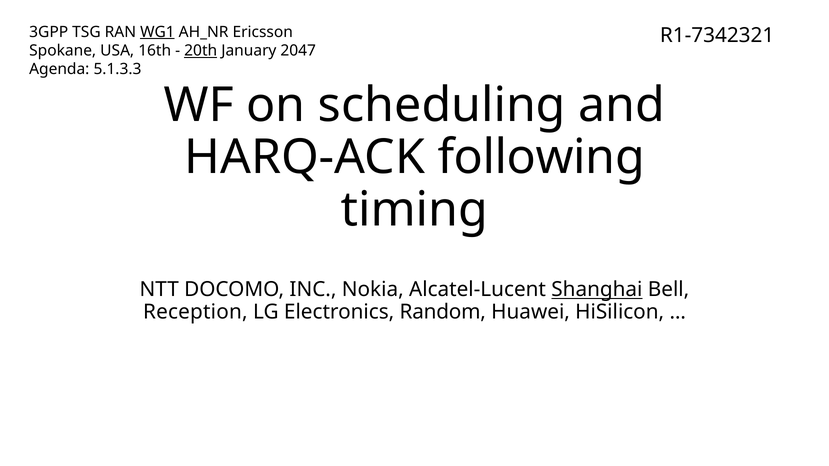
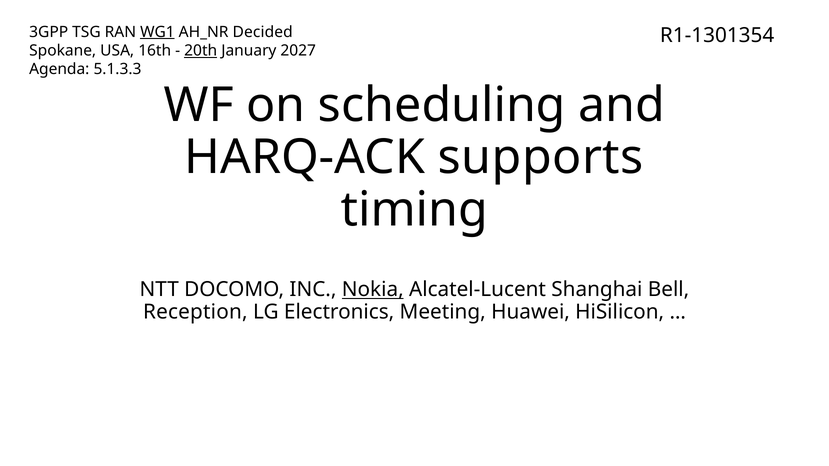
Ericsson: Ericsson -> Decided
R1-7342321: R1-7342321 -> R1-1301354
2047: 2047 -> 2027
following: following -> supports
Nokia underline: none -> present
Shanghai underline: present -> none
Random: Random -> Meeting
